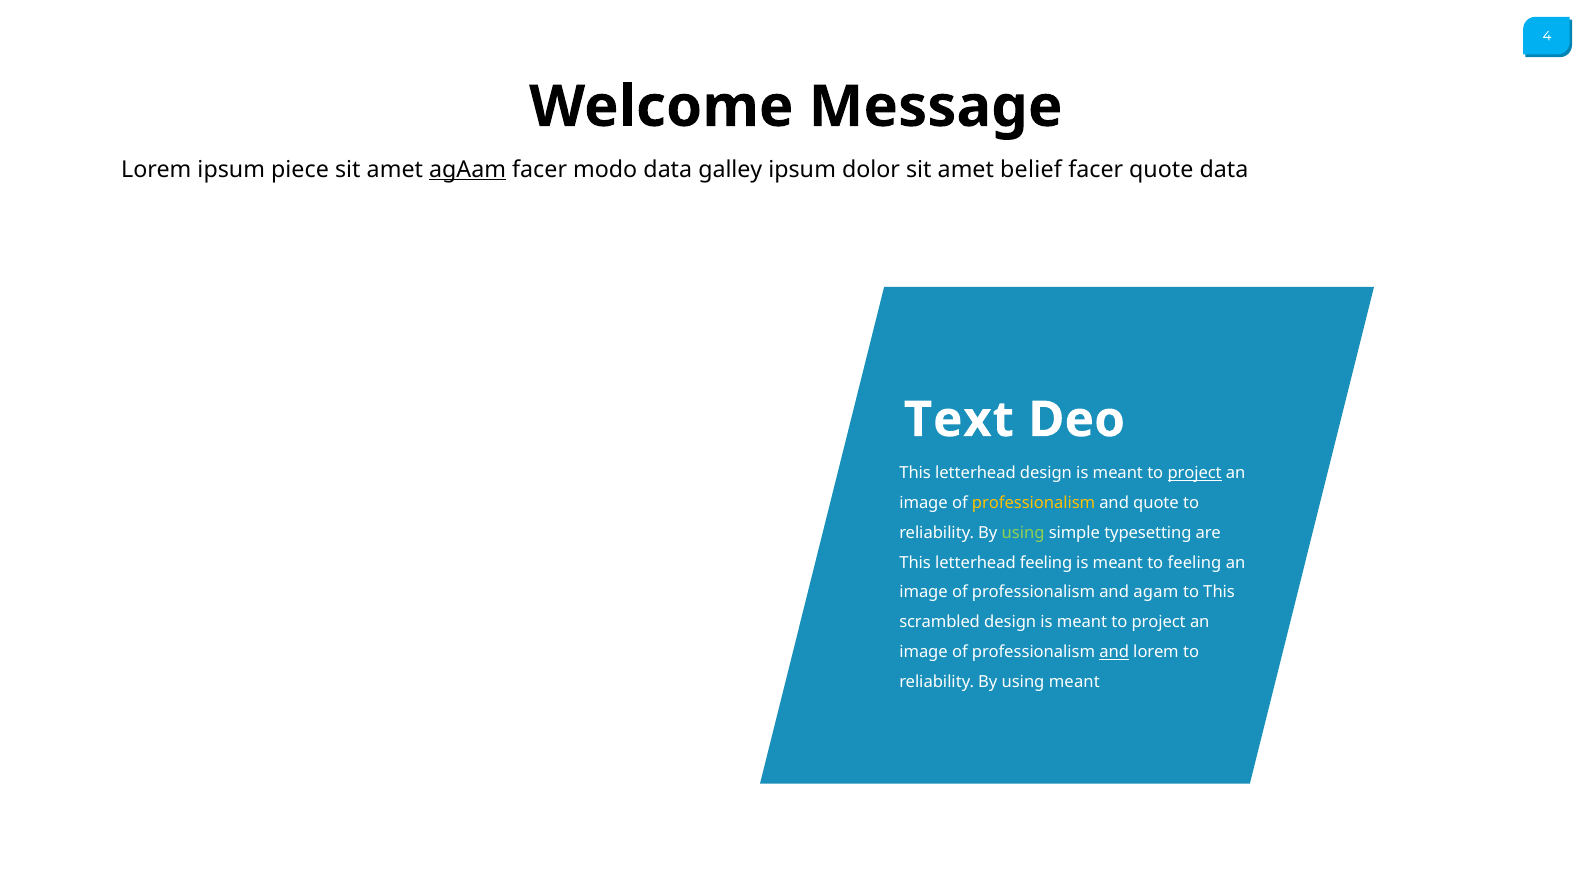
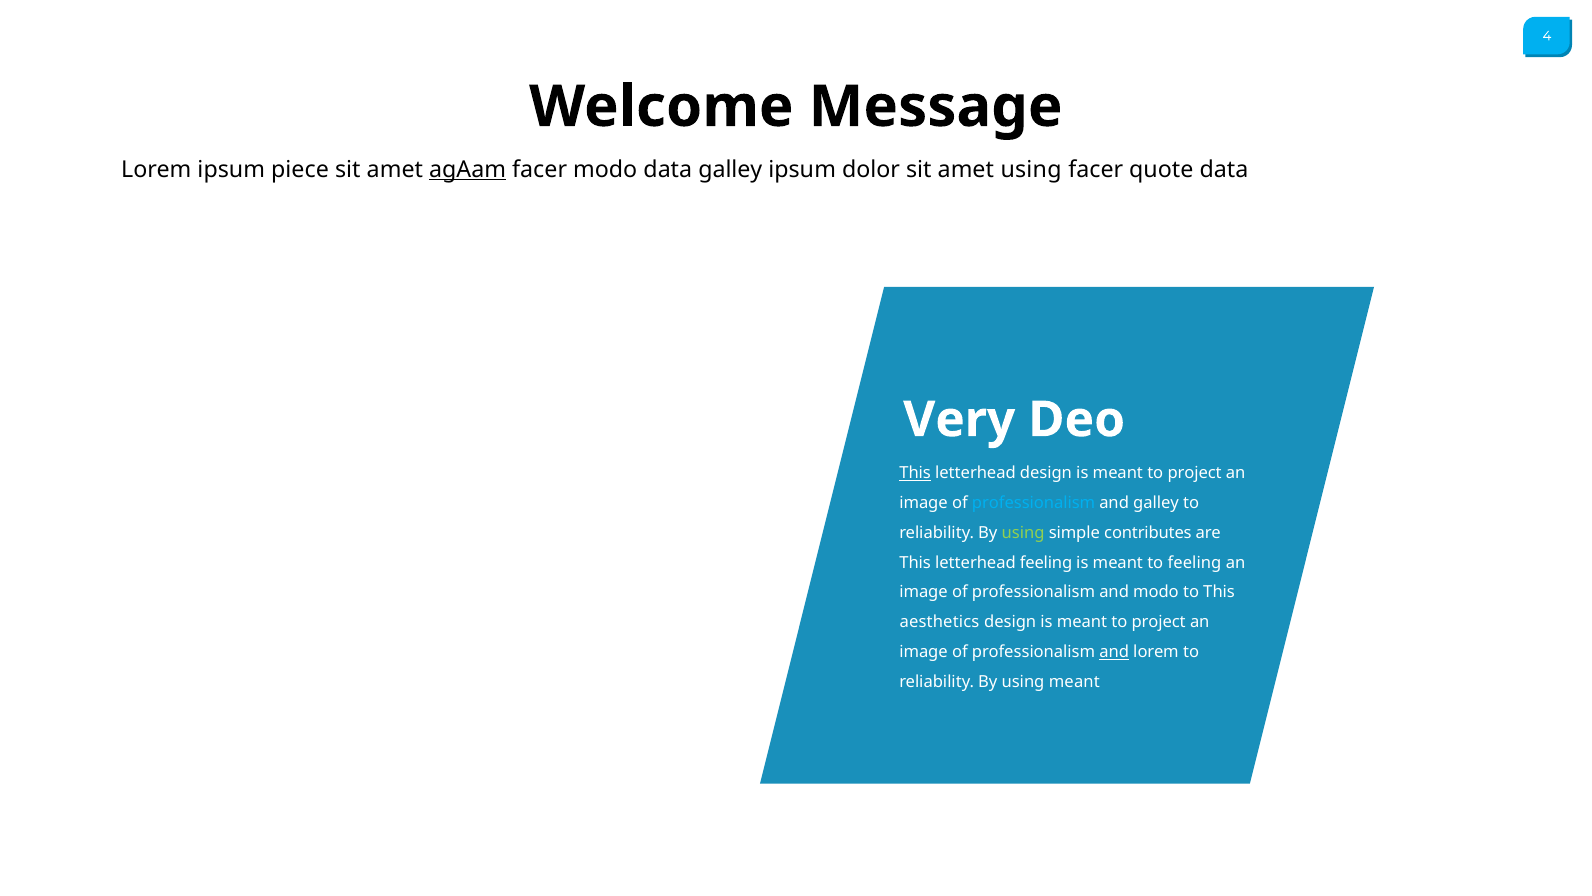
amet belief: belief -> using
Text: Text -> Very
This at (915, 473) underline: none -> present
project at (1195, 473) underline: present -> none
professionalism at (1034, 503) colour: yellow -> light blue
and quote: quote -> galley
typesetting: typesetting -> contributes
and agam: agam -> modo
scrambled: scrambled -> aesthetics
